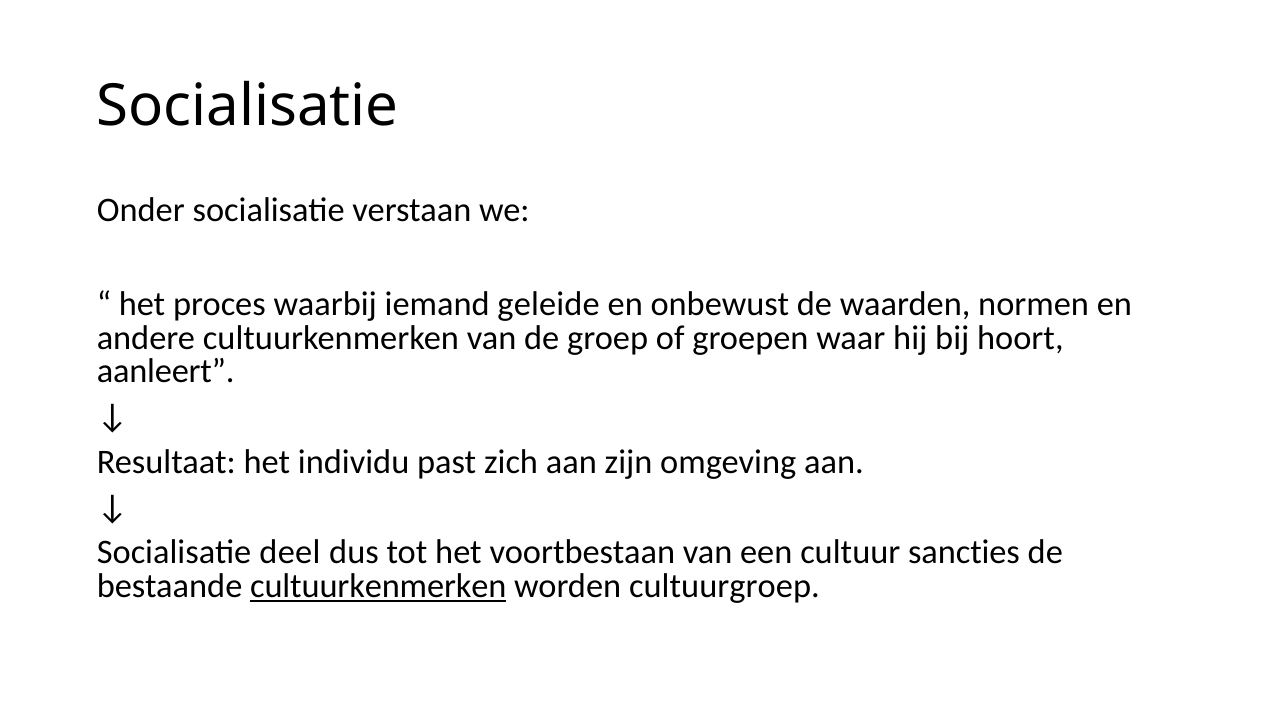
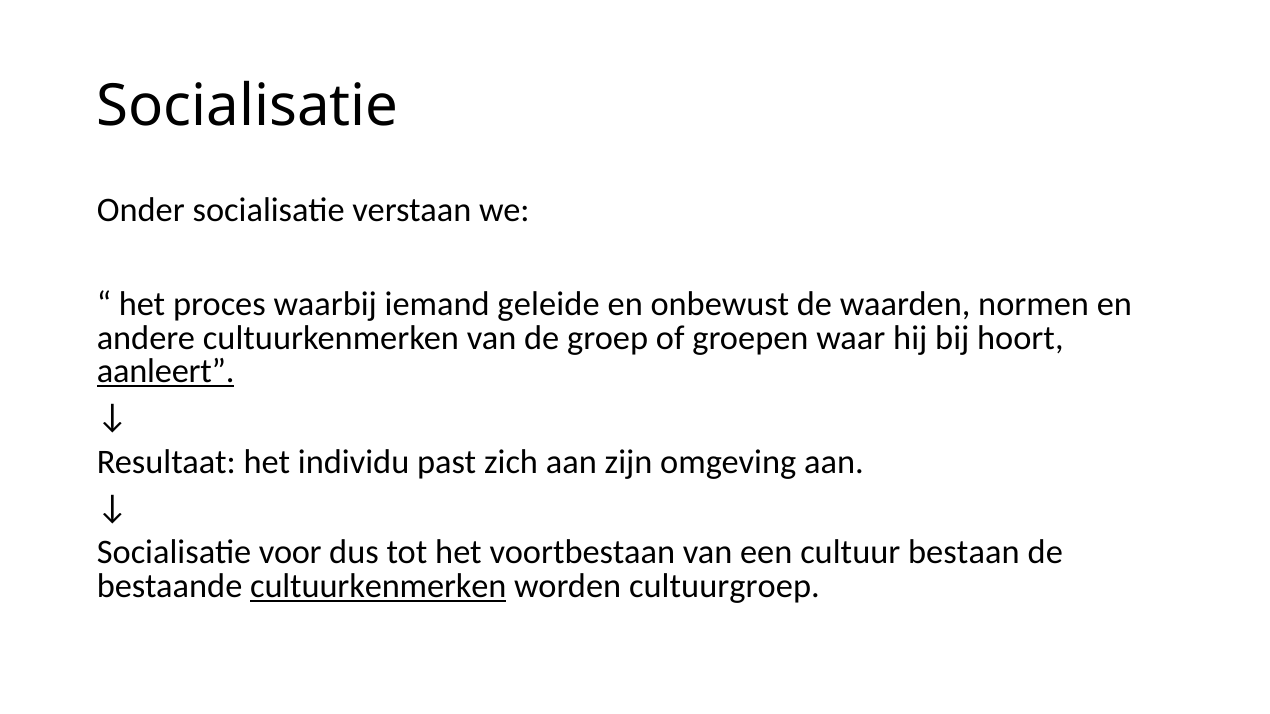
aanleert underline: none -> present
deel: deel -> voor
sancties: sancties -> bestaan
